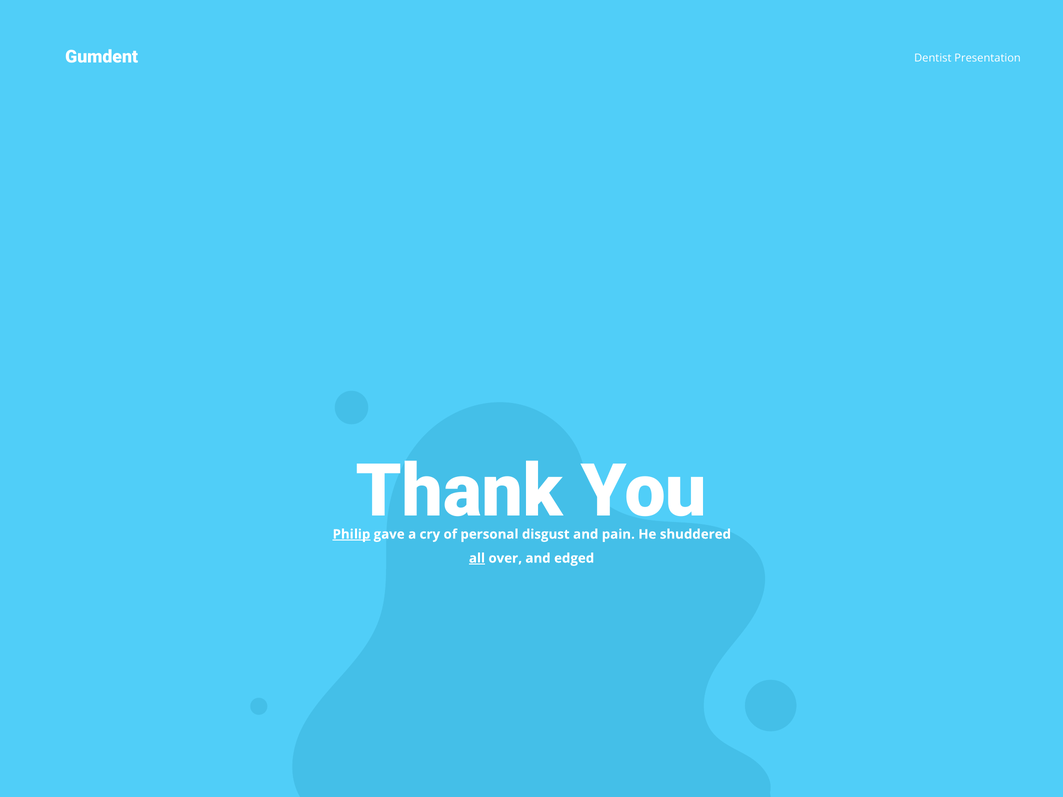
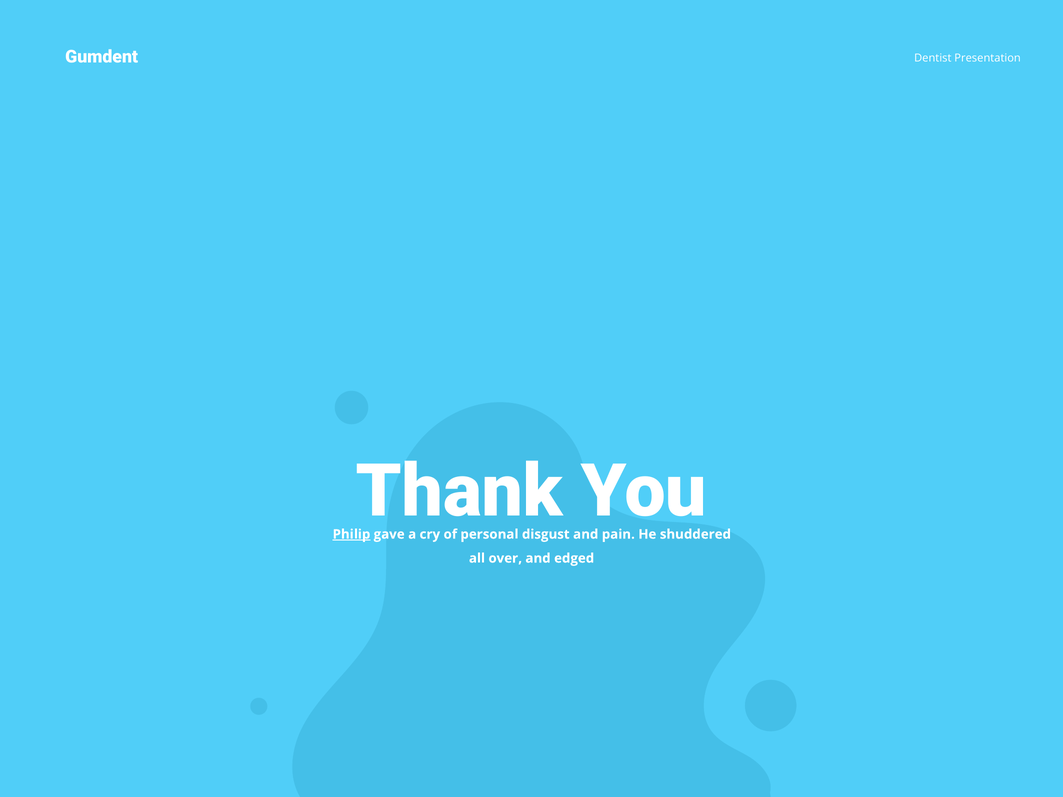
all underline: present -> none
